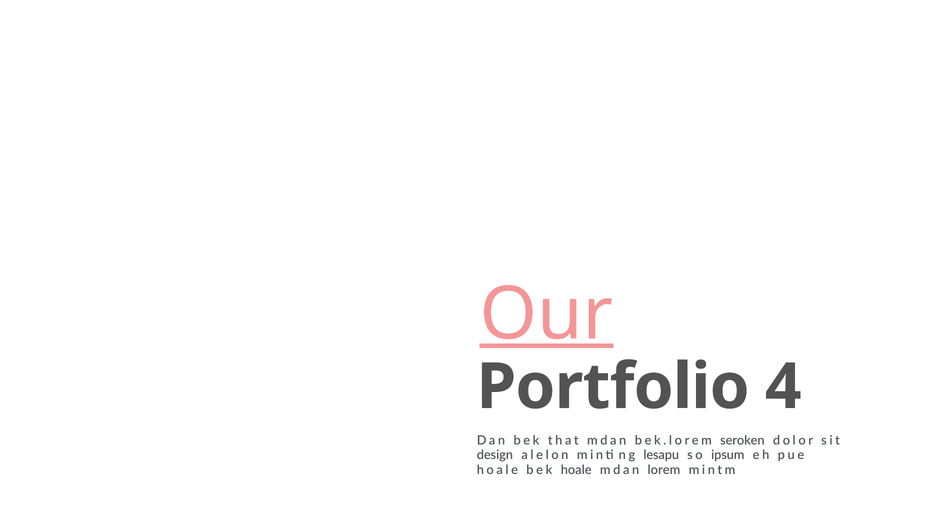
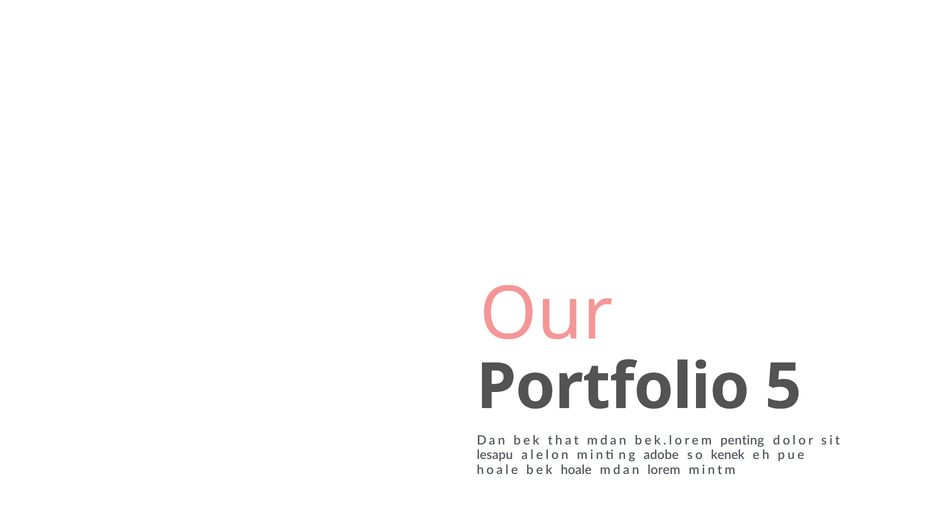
Our underline: present -> none
4: 4 -> 5
seroken: seroken -> penting
design: design -> lesapu
lesapu: lesapu -> adobe
ipsum: ipsum -> kenek
